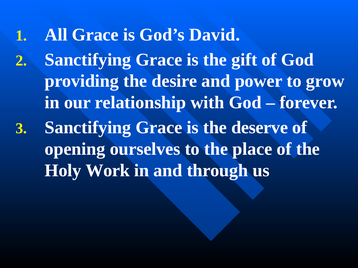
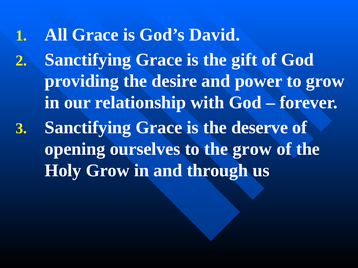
the place: place -> grow
Holy Work: Work -> Grow
